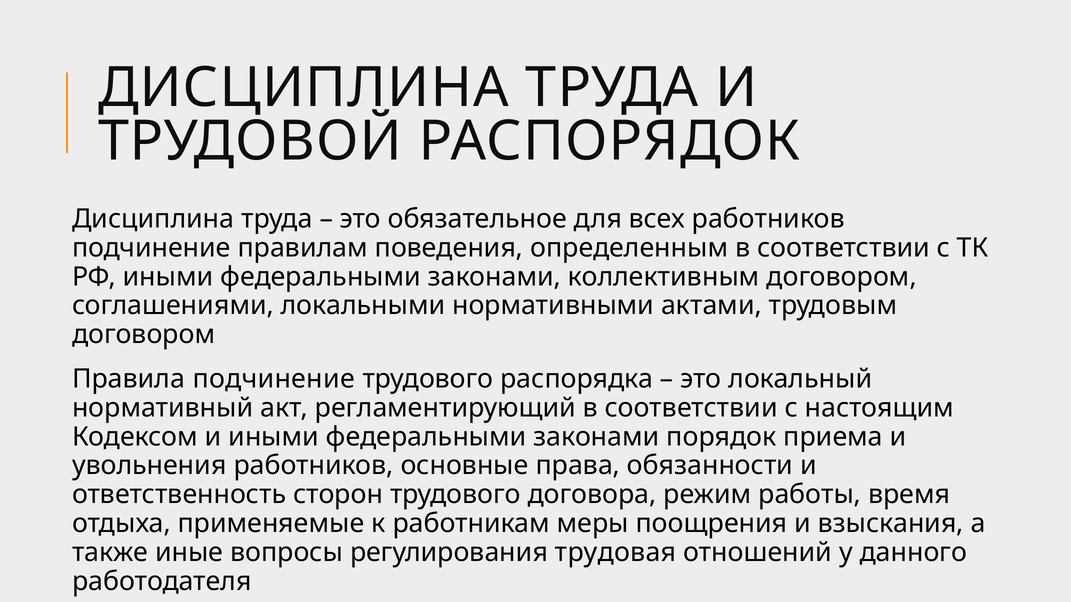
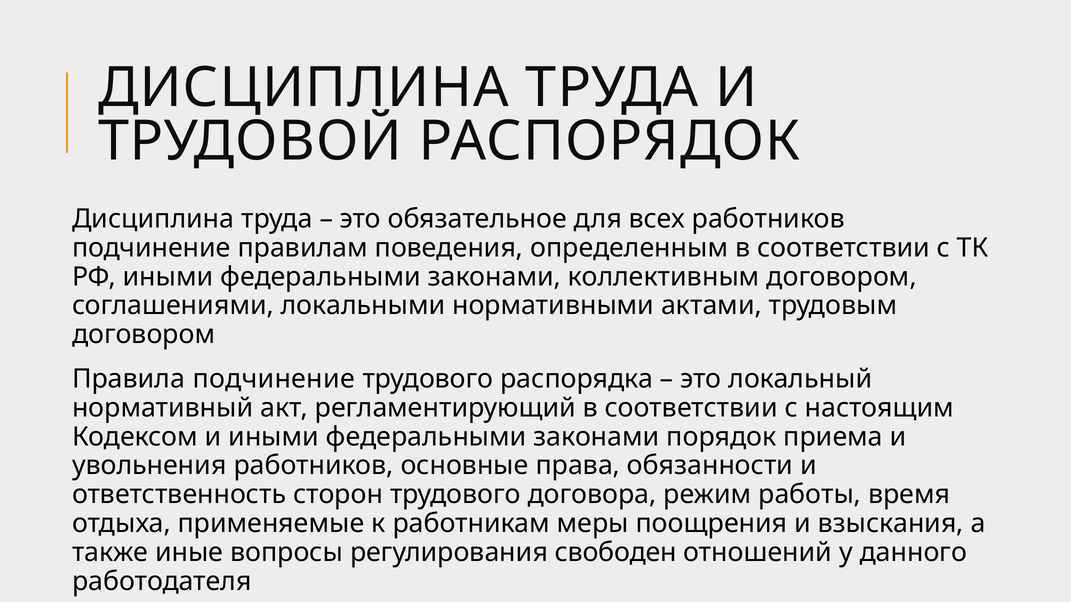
трудовая: трудовая -> свободен
